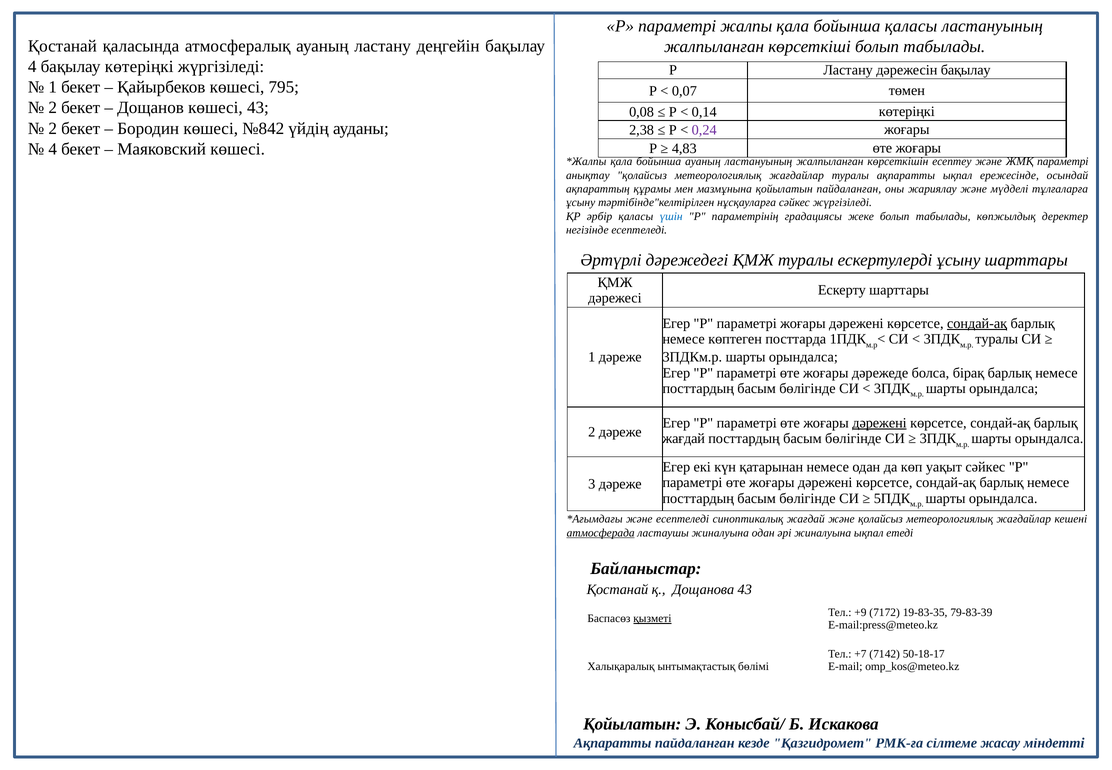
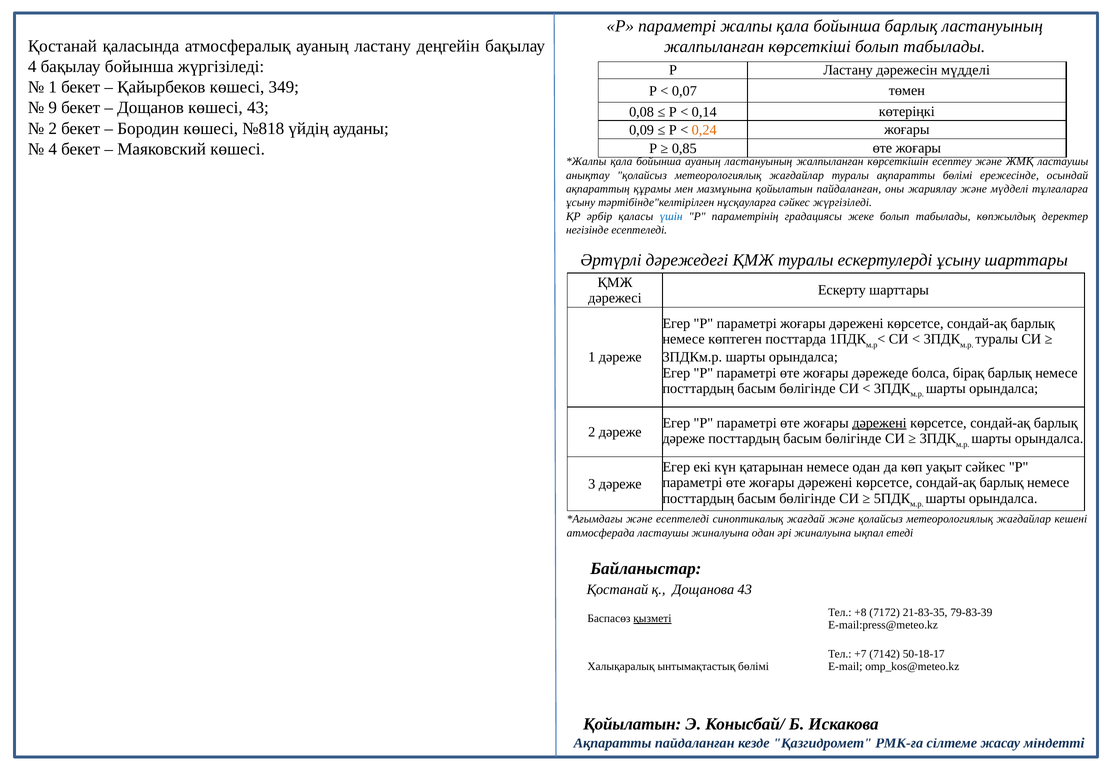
бойынша қаласы: қаласы -> барлық
бақылау көтеріңкі: көтеріңкі -> бойынша
дәрежесін бақылау: бақылау -> мүдделі
795: 795 -> 349
2 at (53, 108): 2 -> 9
№842: №842 -> №818
2,38: 2,38 -> 0,09
0,24 colour: purple -> orange
4,83: 4,83 -> 0,85
ЖМҚ параметрі: параметрі -> ластаушы
ақпаратты ықпал: ықпал -> бөлімі
сондай-ақ at (977, 323) underline: present -> none
жағдай at (684, 439): жағдай -> дәреже
атмосферада underline: present -> none
+9: +9 -> +8
19-83-35: 19-83-35 -> 21-83-35
